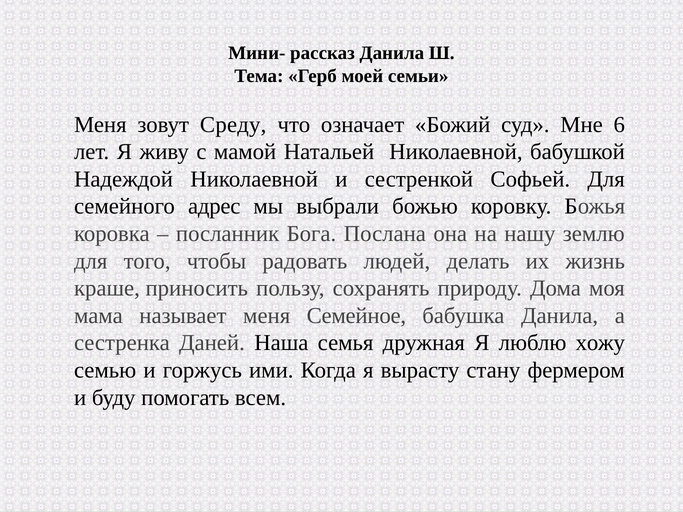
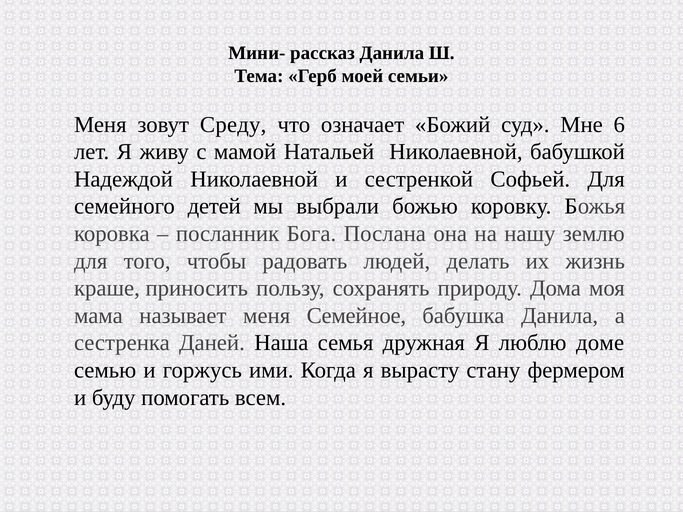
адрес: адрес -> детей
хожу: хожу -> доме
